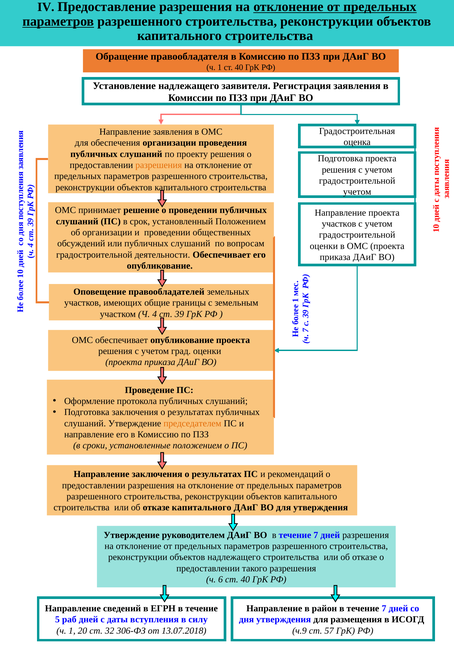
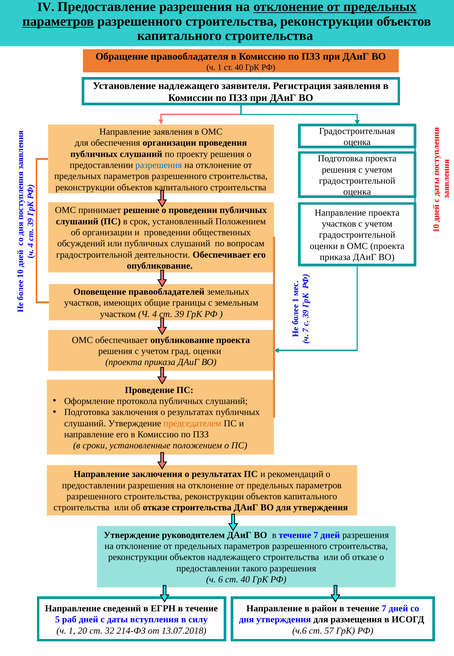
разрешения at (159, 165) colour: orange -> blue
учетом at (357, 192): учетом -> оценка
отказе капитального: капитального -> строительства
306-ФЗ: 306-ФЗ -> 214-ФЗ
ч.9: ч.9 -> ч.6
